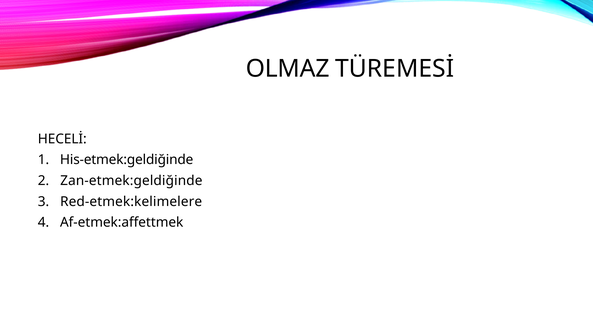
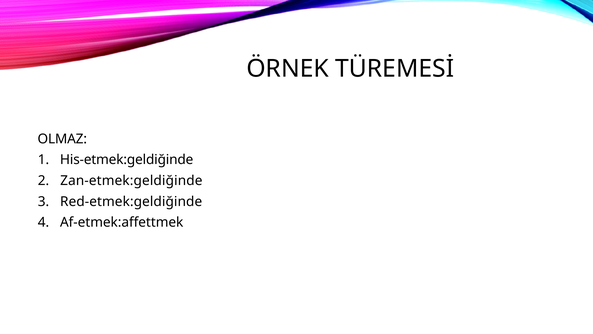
OLMAZ: OLMAZ -> ÖRNEK
HECELİ: HECELİ -> OLMAZ
Red-etmek:kelimelere: Red-etmek:kelimelere -> Red-etmek:geldiğinde
